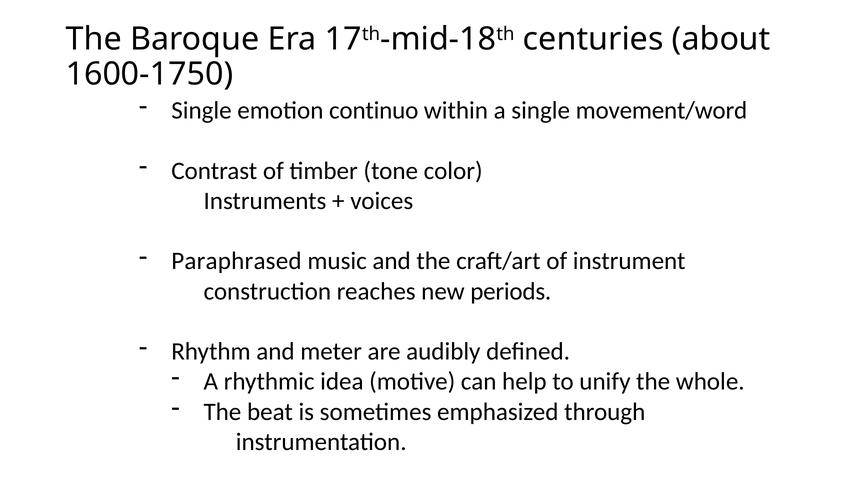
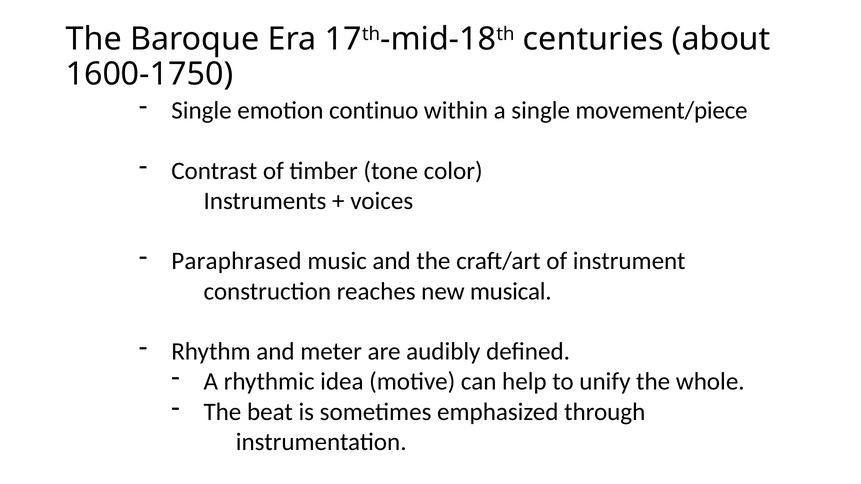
movement/word: movement/word -> movement/piece
periods: periods -> musical
